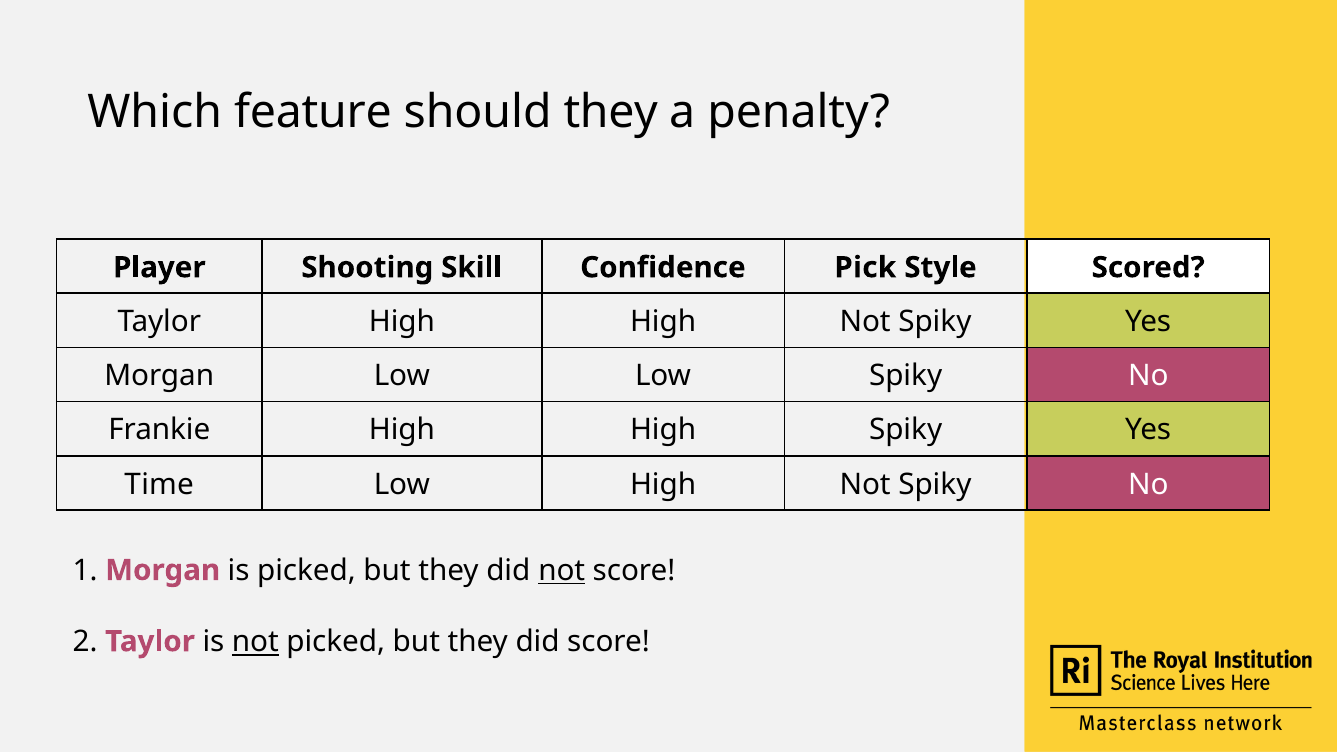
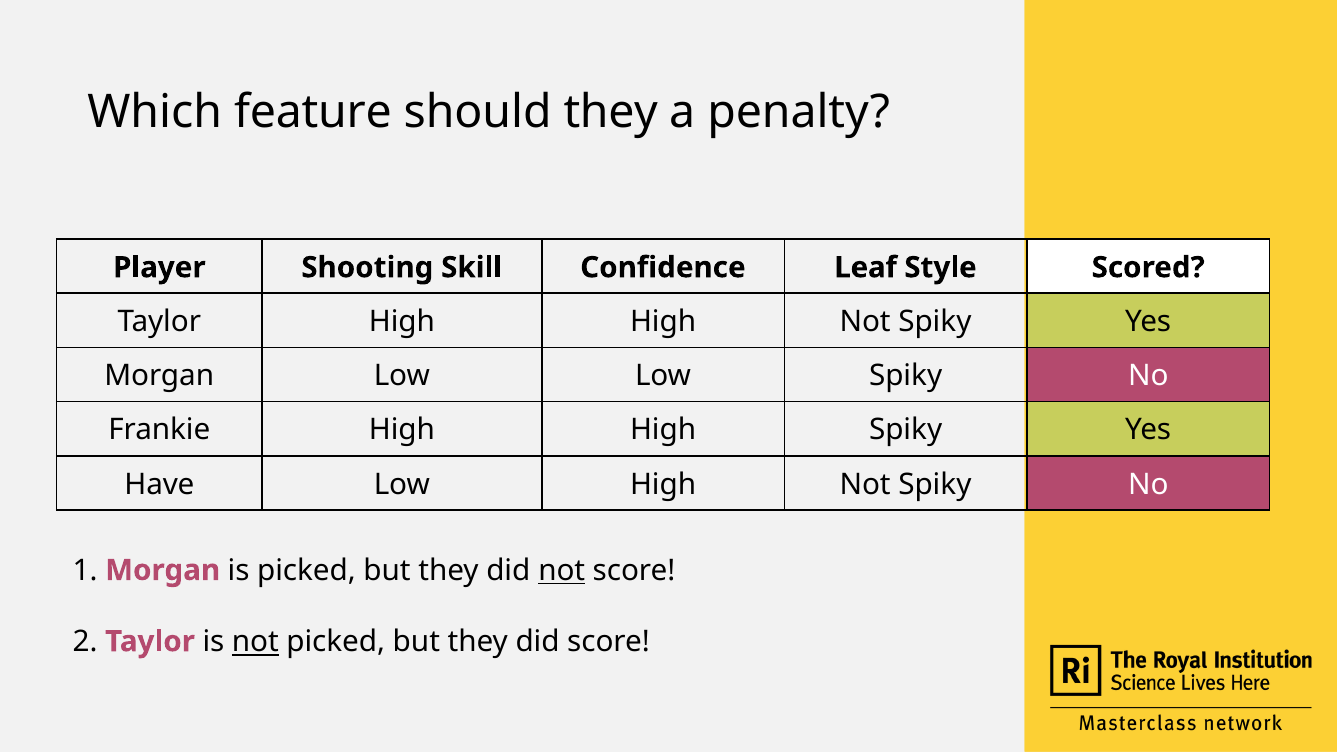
Pick: Pick -> Leaf
Time: Time -> Have
